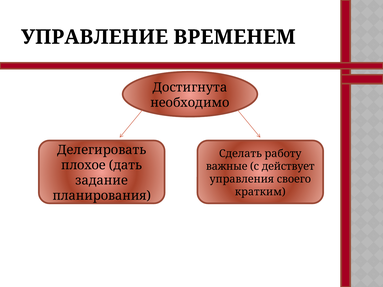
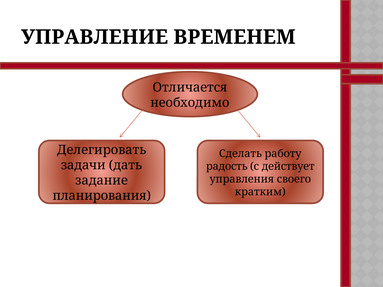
Достигнута: Достигнута -> Отличается
плохое: плохое -> задачи
важные: важные -> радость
